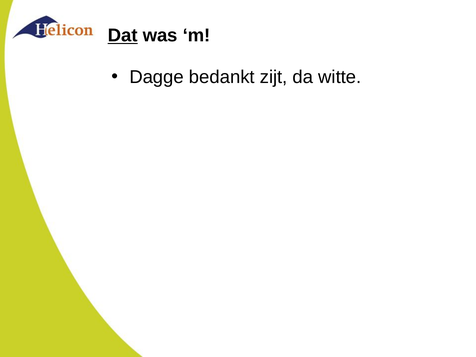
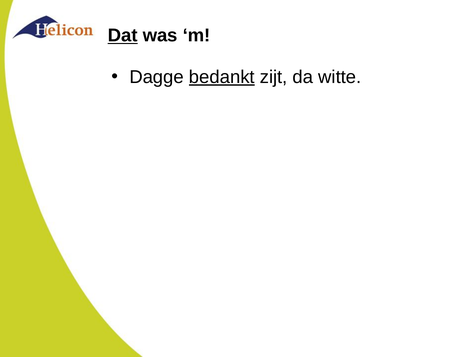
bedankt underline: none -> present
